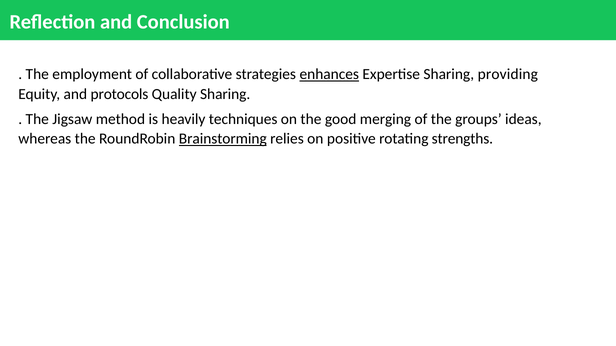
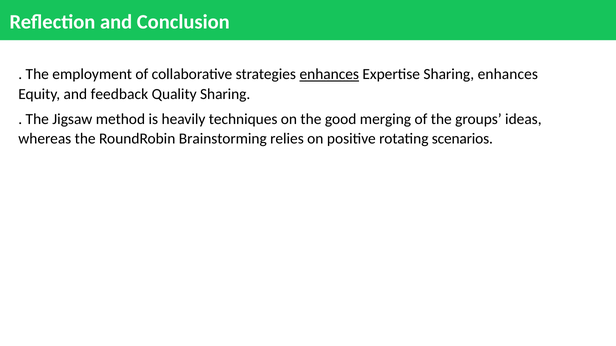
Sharing providing: providing -> enhances
protocols: protocols -> feedback
Brainstorming underline: present -> none
strengths: strengths -> scenarios
